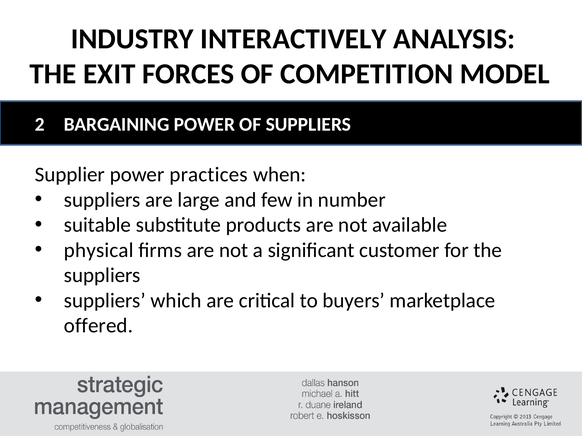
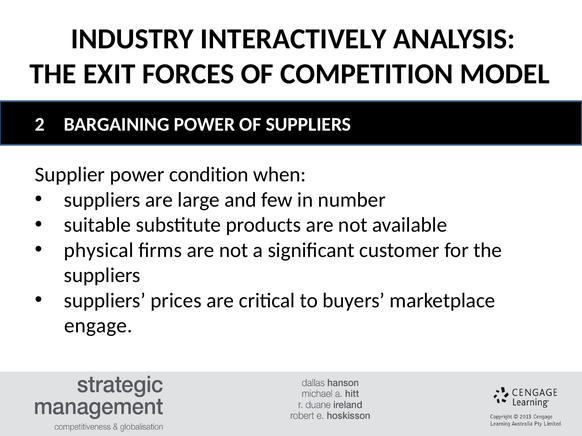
practices: practices -> condition
which: which -> prices
offered: offered -> engage
